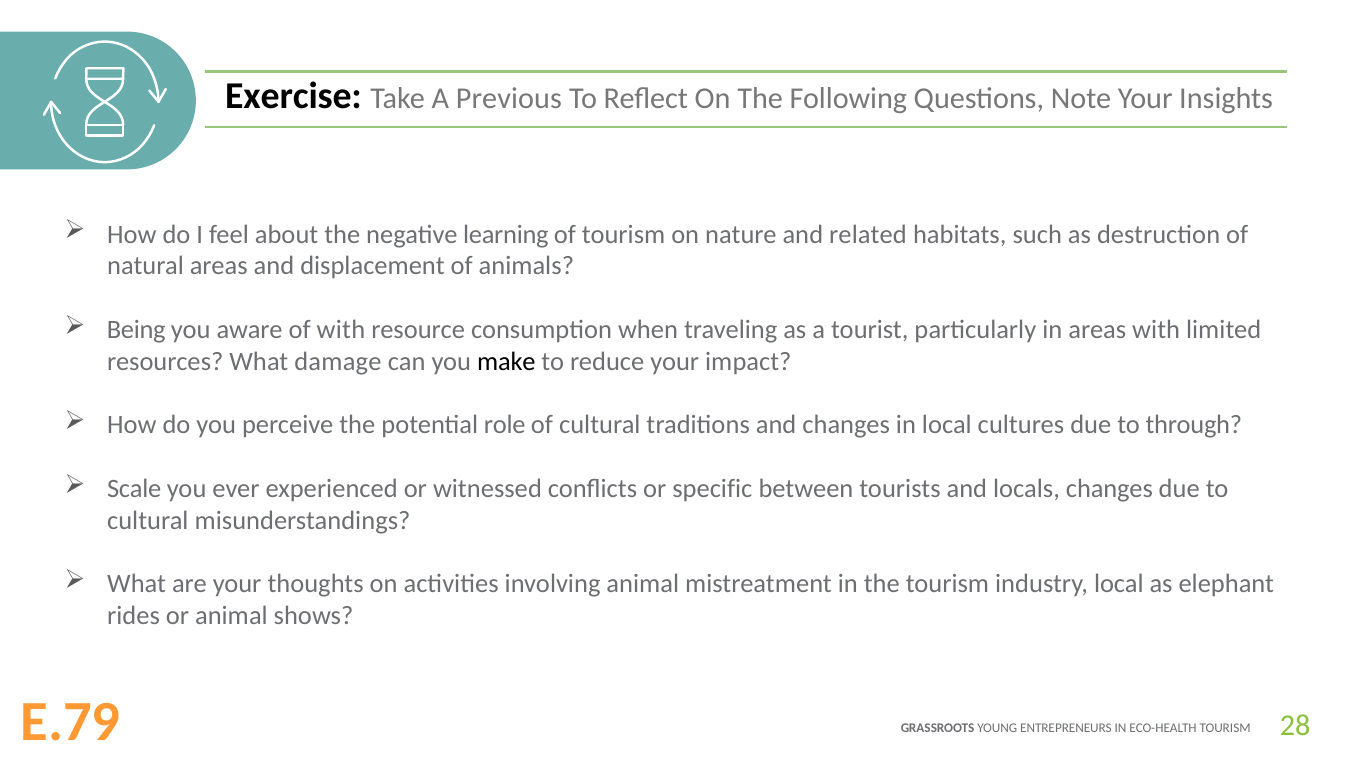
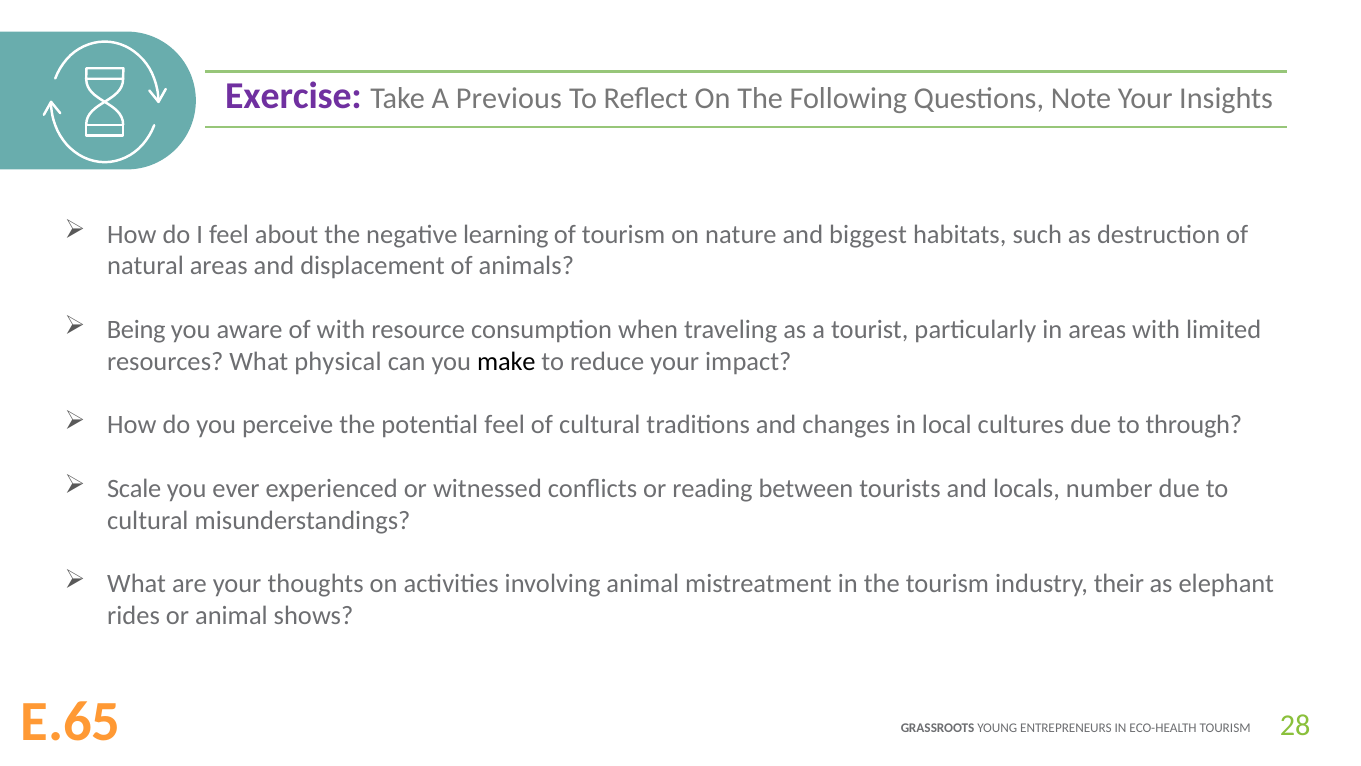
Exercise colour: black -> purple
related: related -> biggest
damage: damage -> physical
potential role: role -> feel
specific: specific -> reading
locals changes: changes -> number
industry local: local -> their
E.79: E.79 -> E.65
